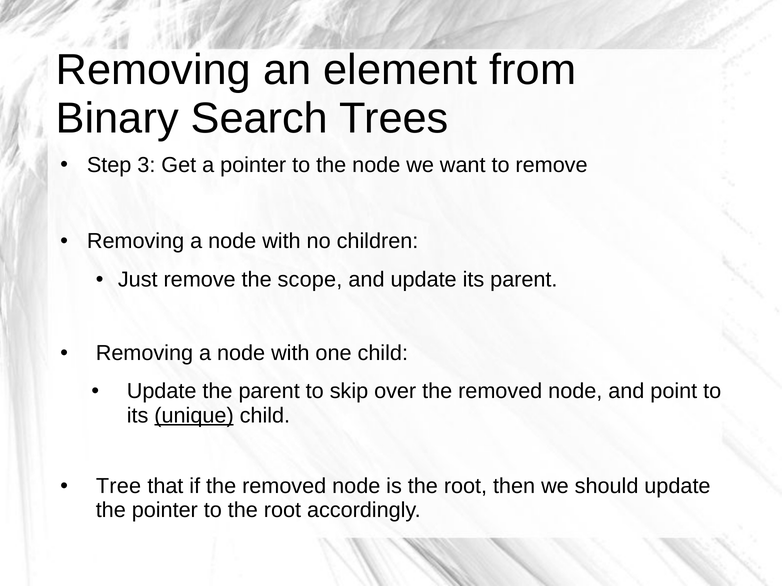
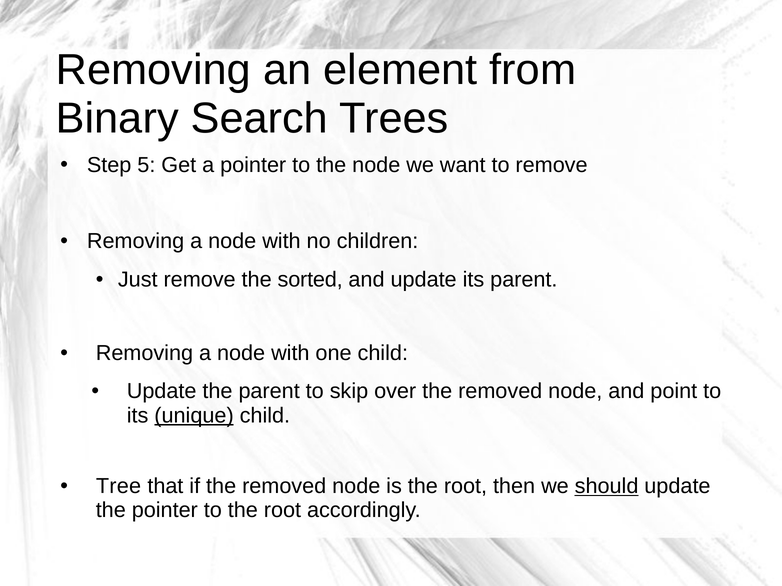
3: 3 -> 5
scope: scope -> sorted
should underline: none -> present
